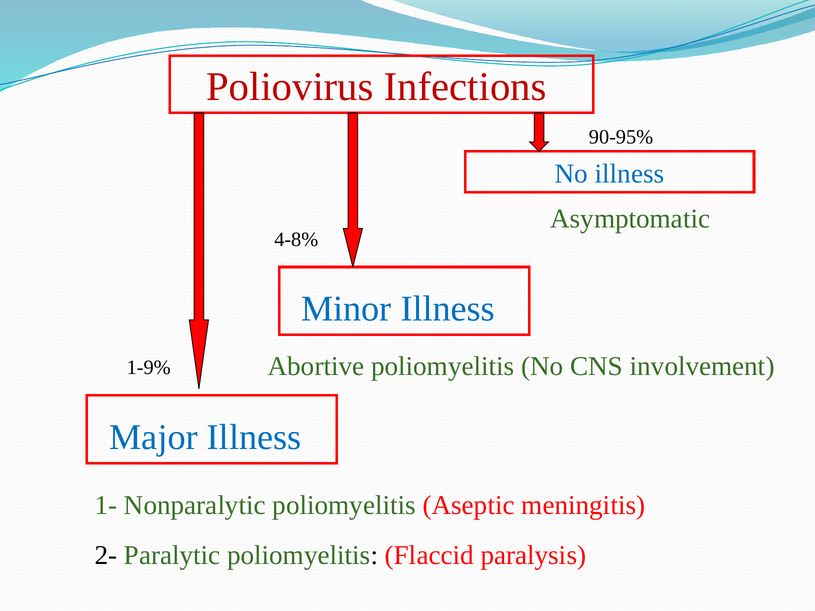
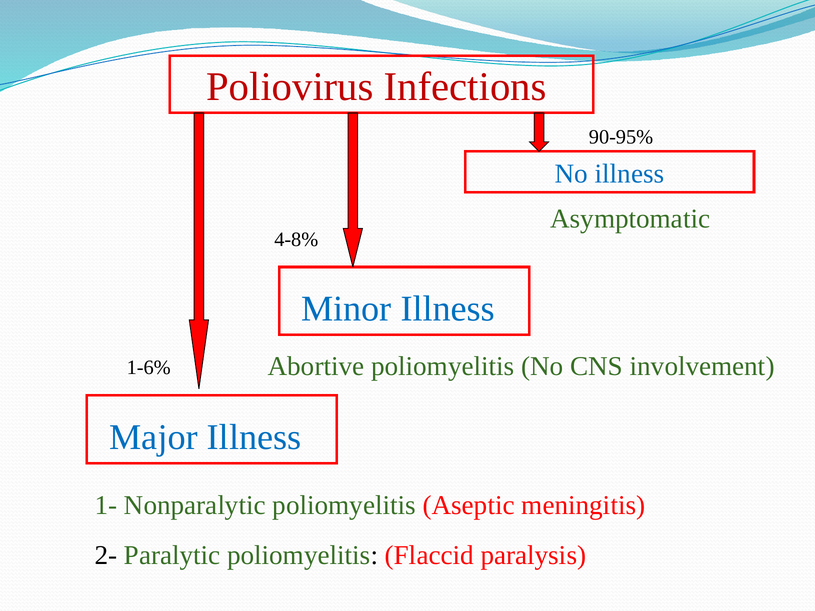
1-9%: 1-9% -> 1-6%
